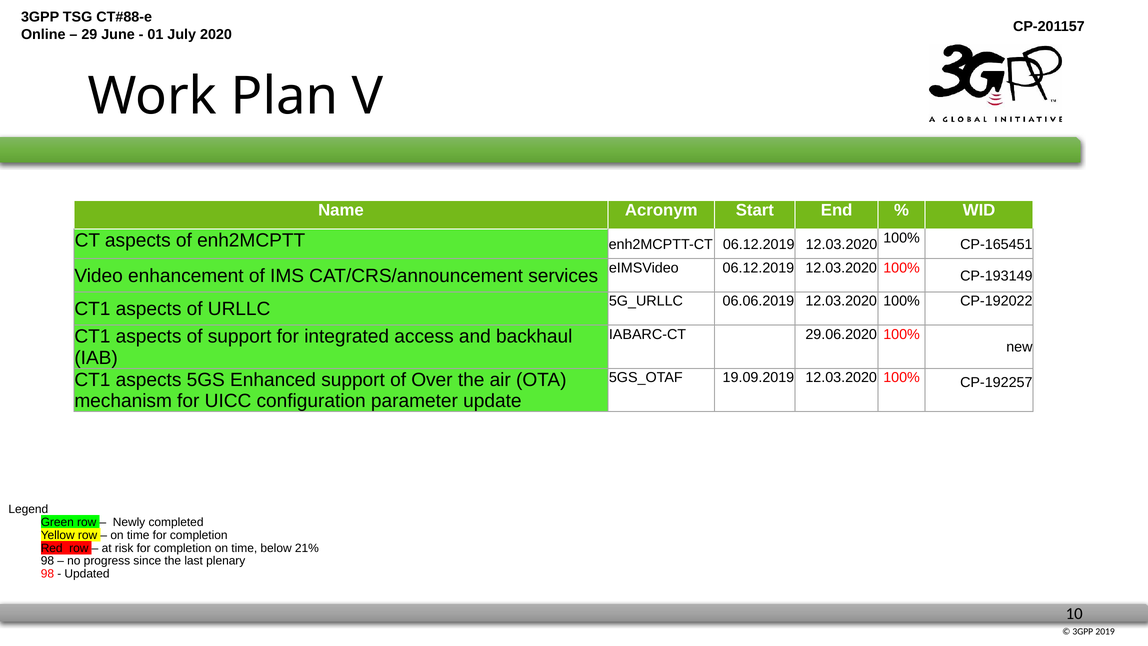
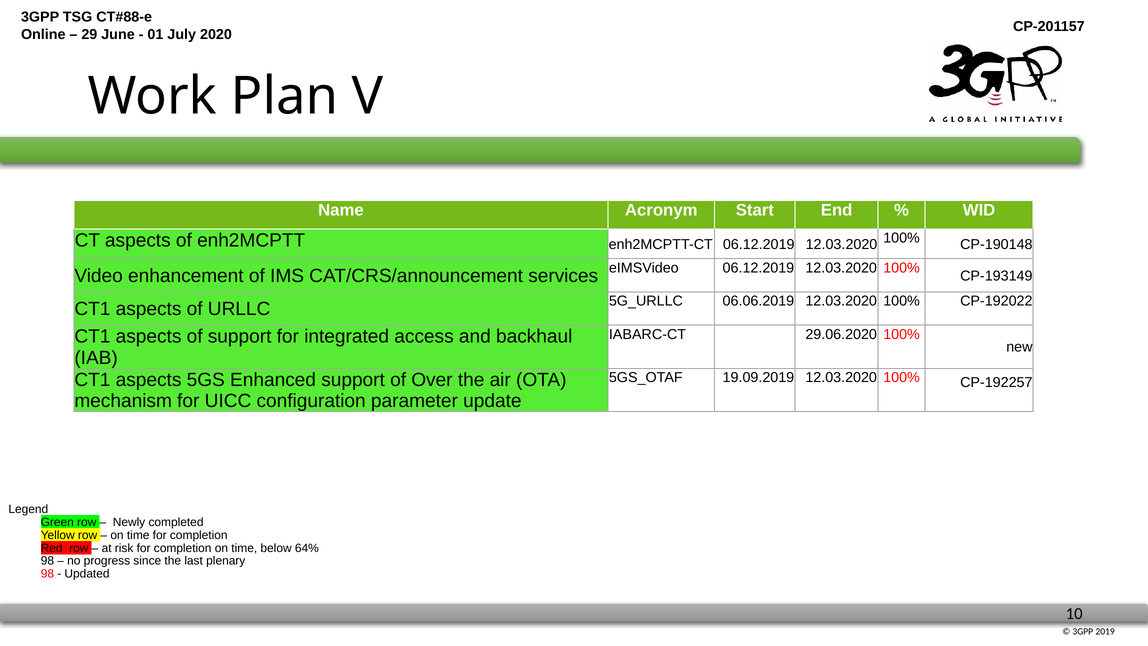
CP-165451: CP-165451 -> CP-190148
21%: 21% -> 64%
